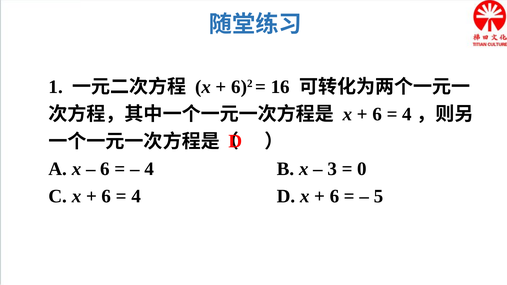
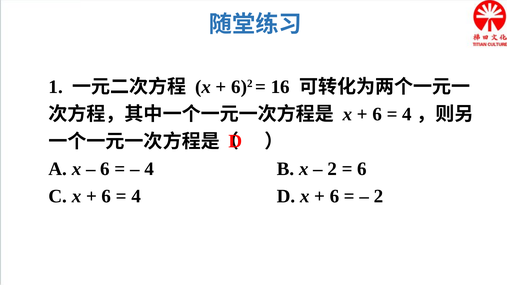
3 at (332, 169): 3 -> 2
0 at (362, 169): 0 -> 6
5 at (379, 196): 5 -> 2
